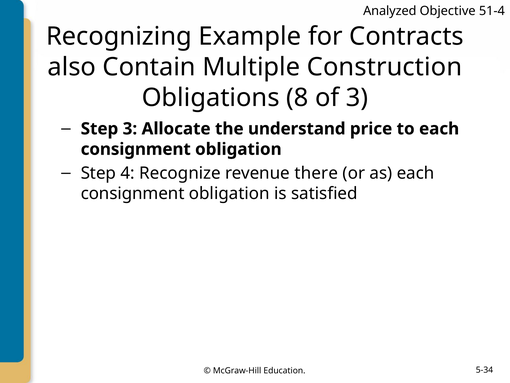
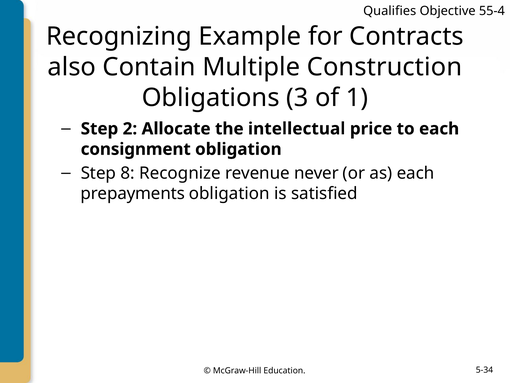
Analyzed: Analyzed -> Qualifies
51-4: 51-4 -> 55-4
8: 8 -> 3
of 3: 3 -> 1
Step 3: 3 -> 2
understand: understand -> intellectual
4: 4 -> 8
there: there -> never
consignment at (133, 193): consignment -> prepayments
